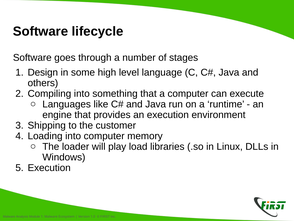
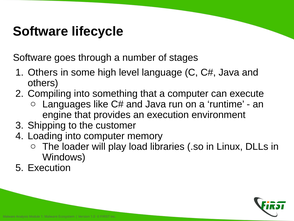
Design at (43, 72): Design -> Others
